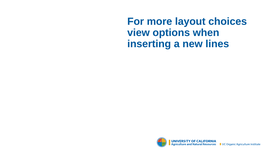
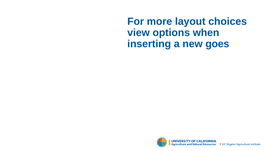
lines: lines -> goes
